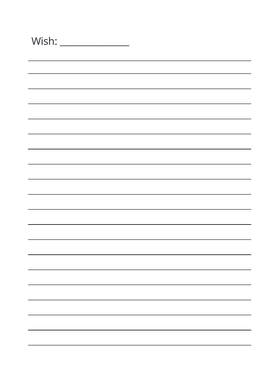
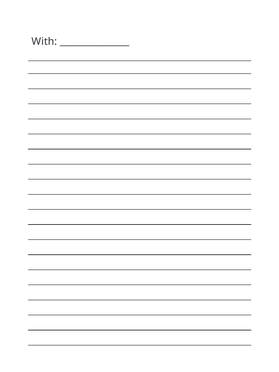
Wish: Wish -> With
